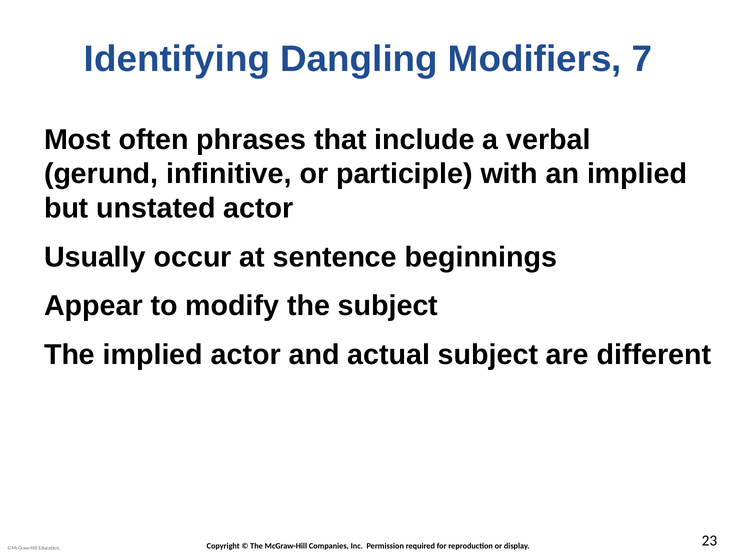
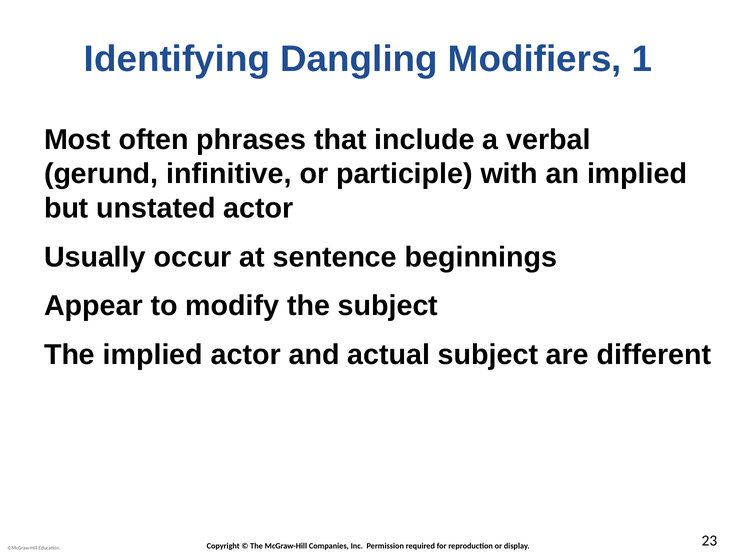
7: 7 -> 1
